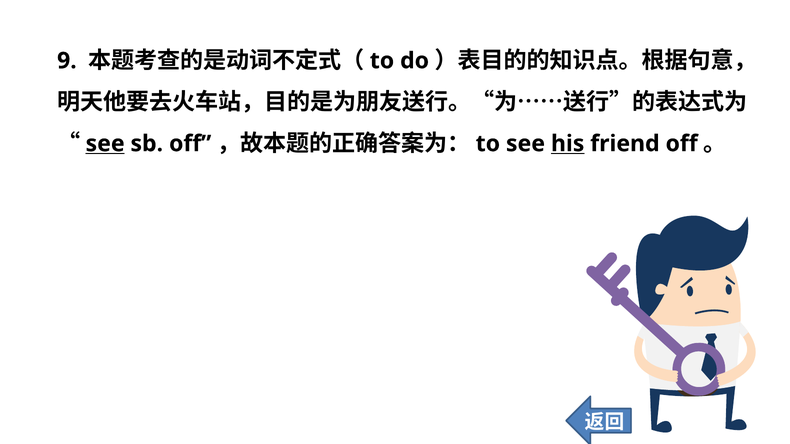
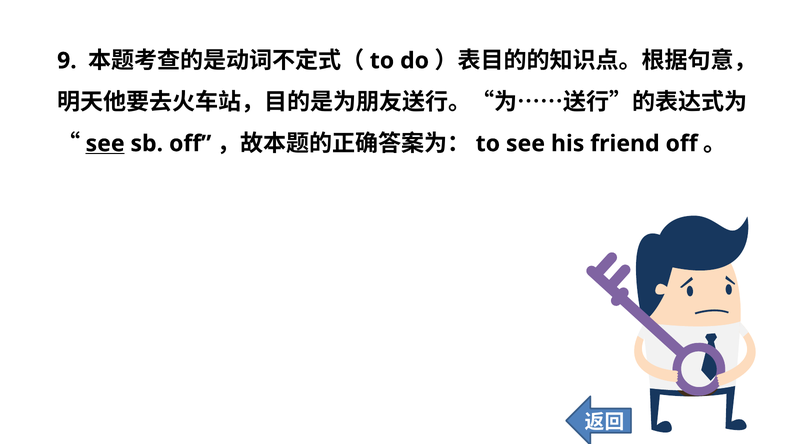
his underline: present -> none
